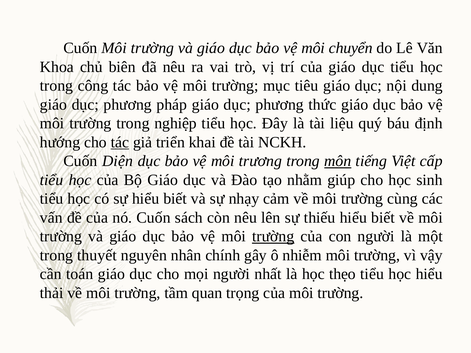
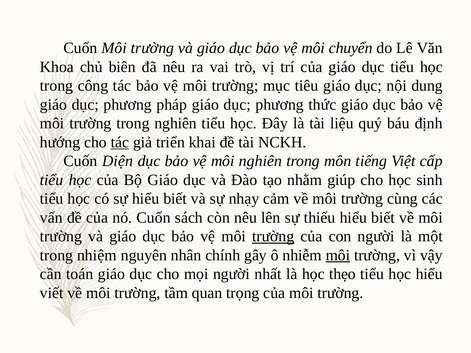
trong nghiệp: nghiệp -> nghiên
môi trương: trương -> nghiên
môn underline: present -> none
thuyết: thuyết -> nhiệm
môi at (338, 255) underline: none -> present
thải: thải -> viết
